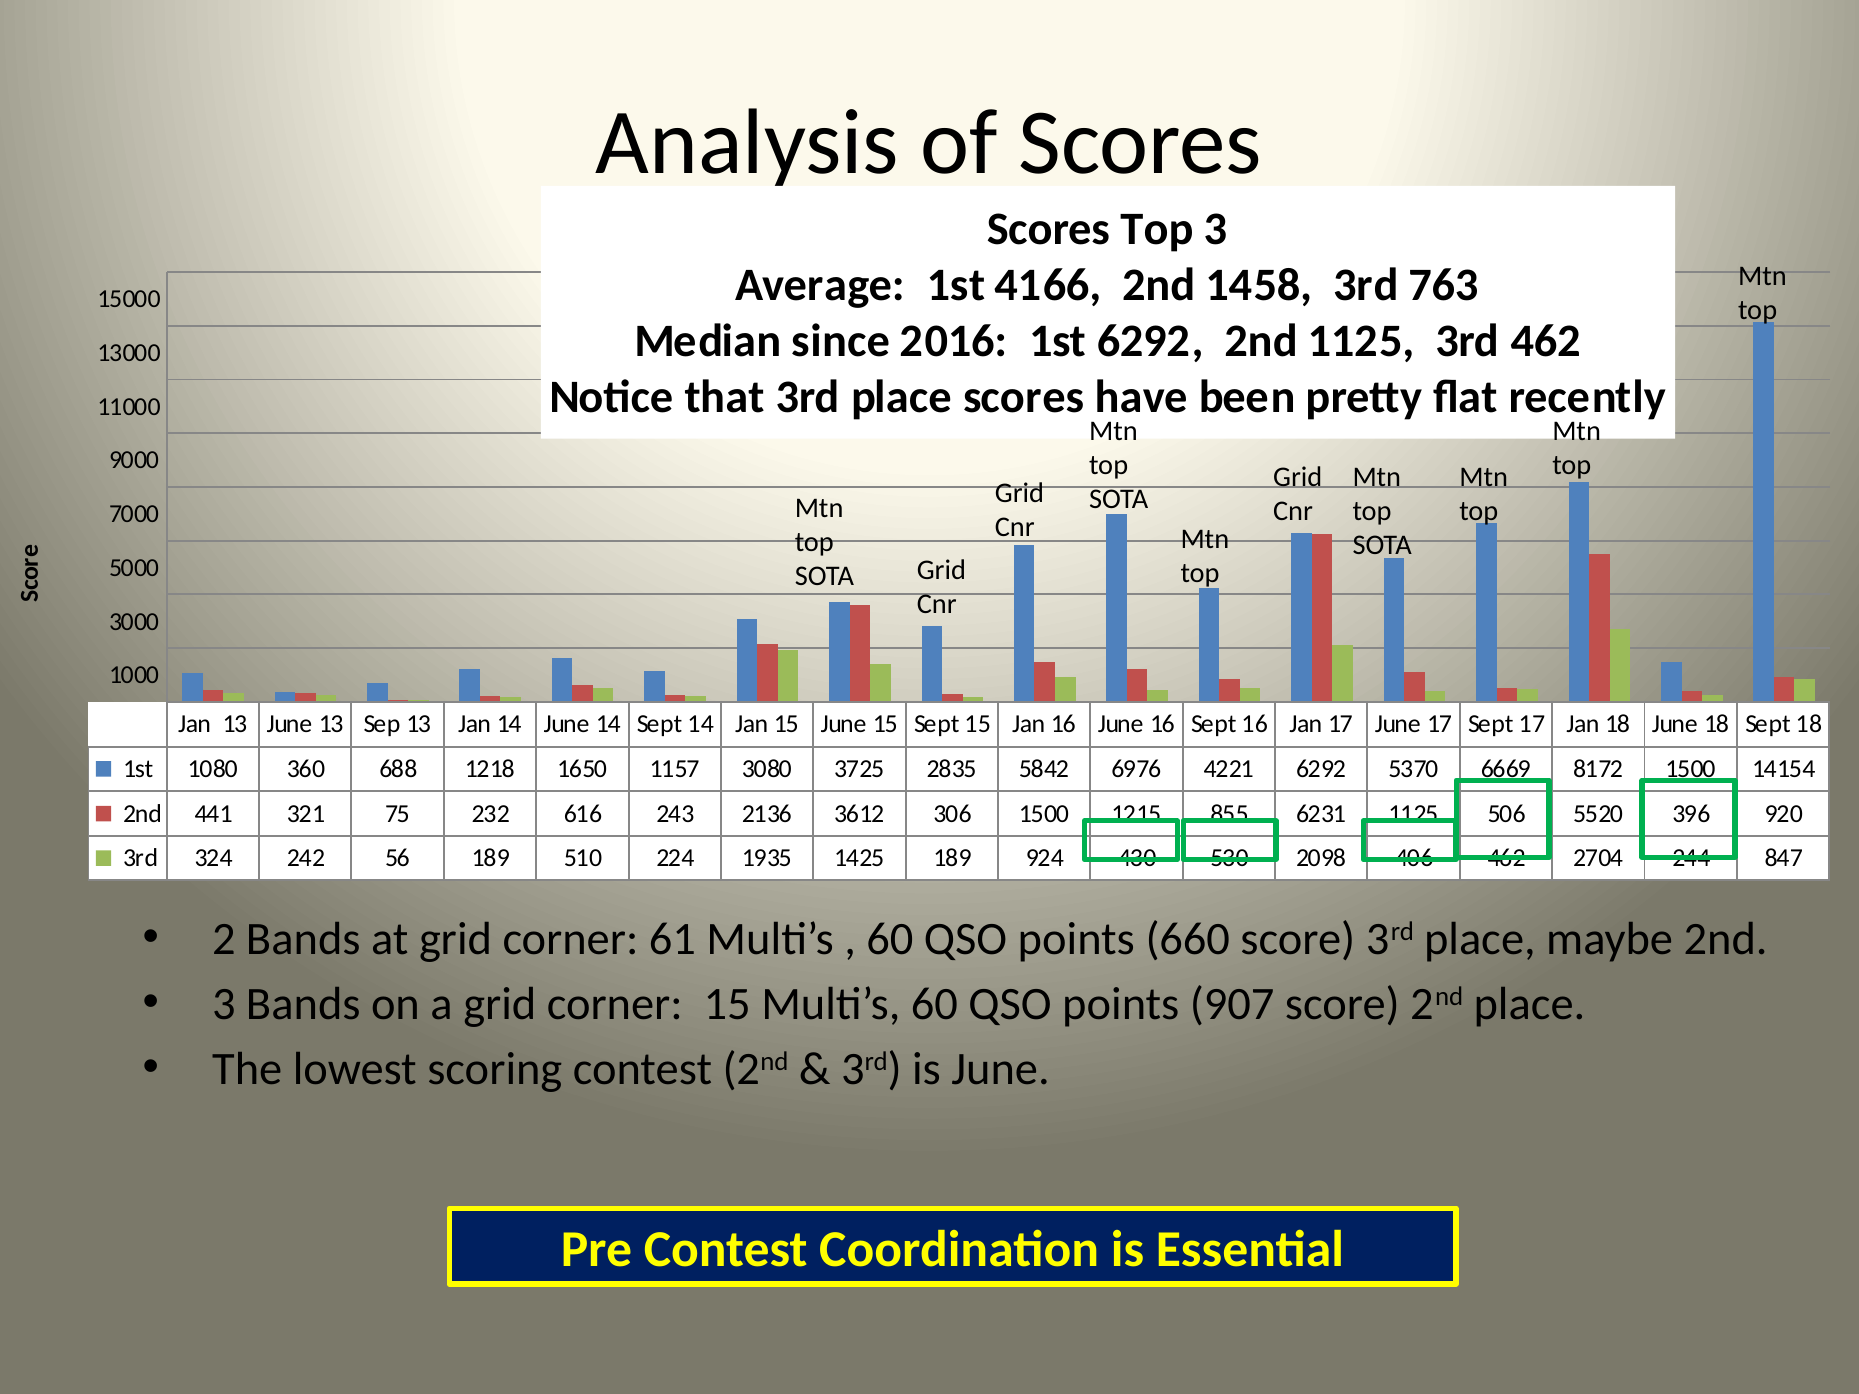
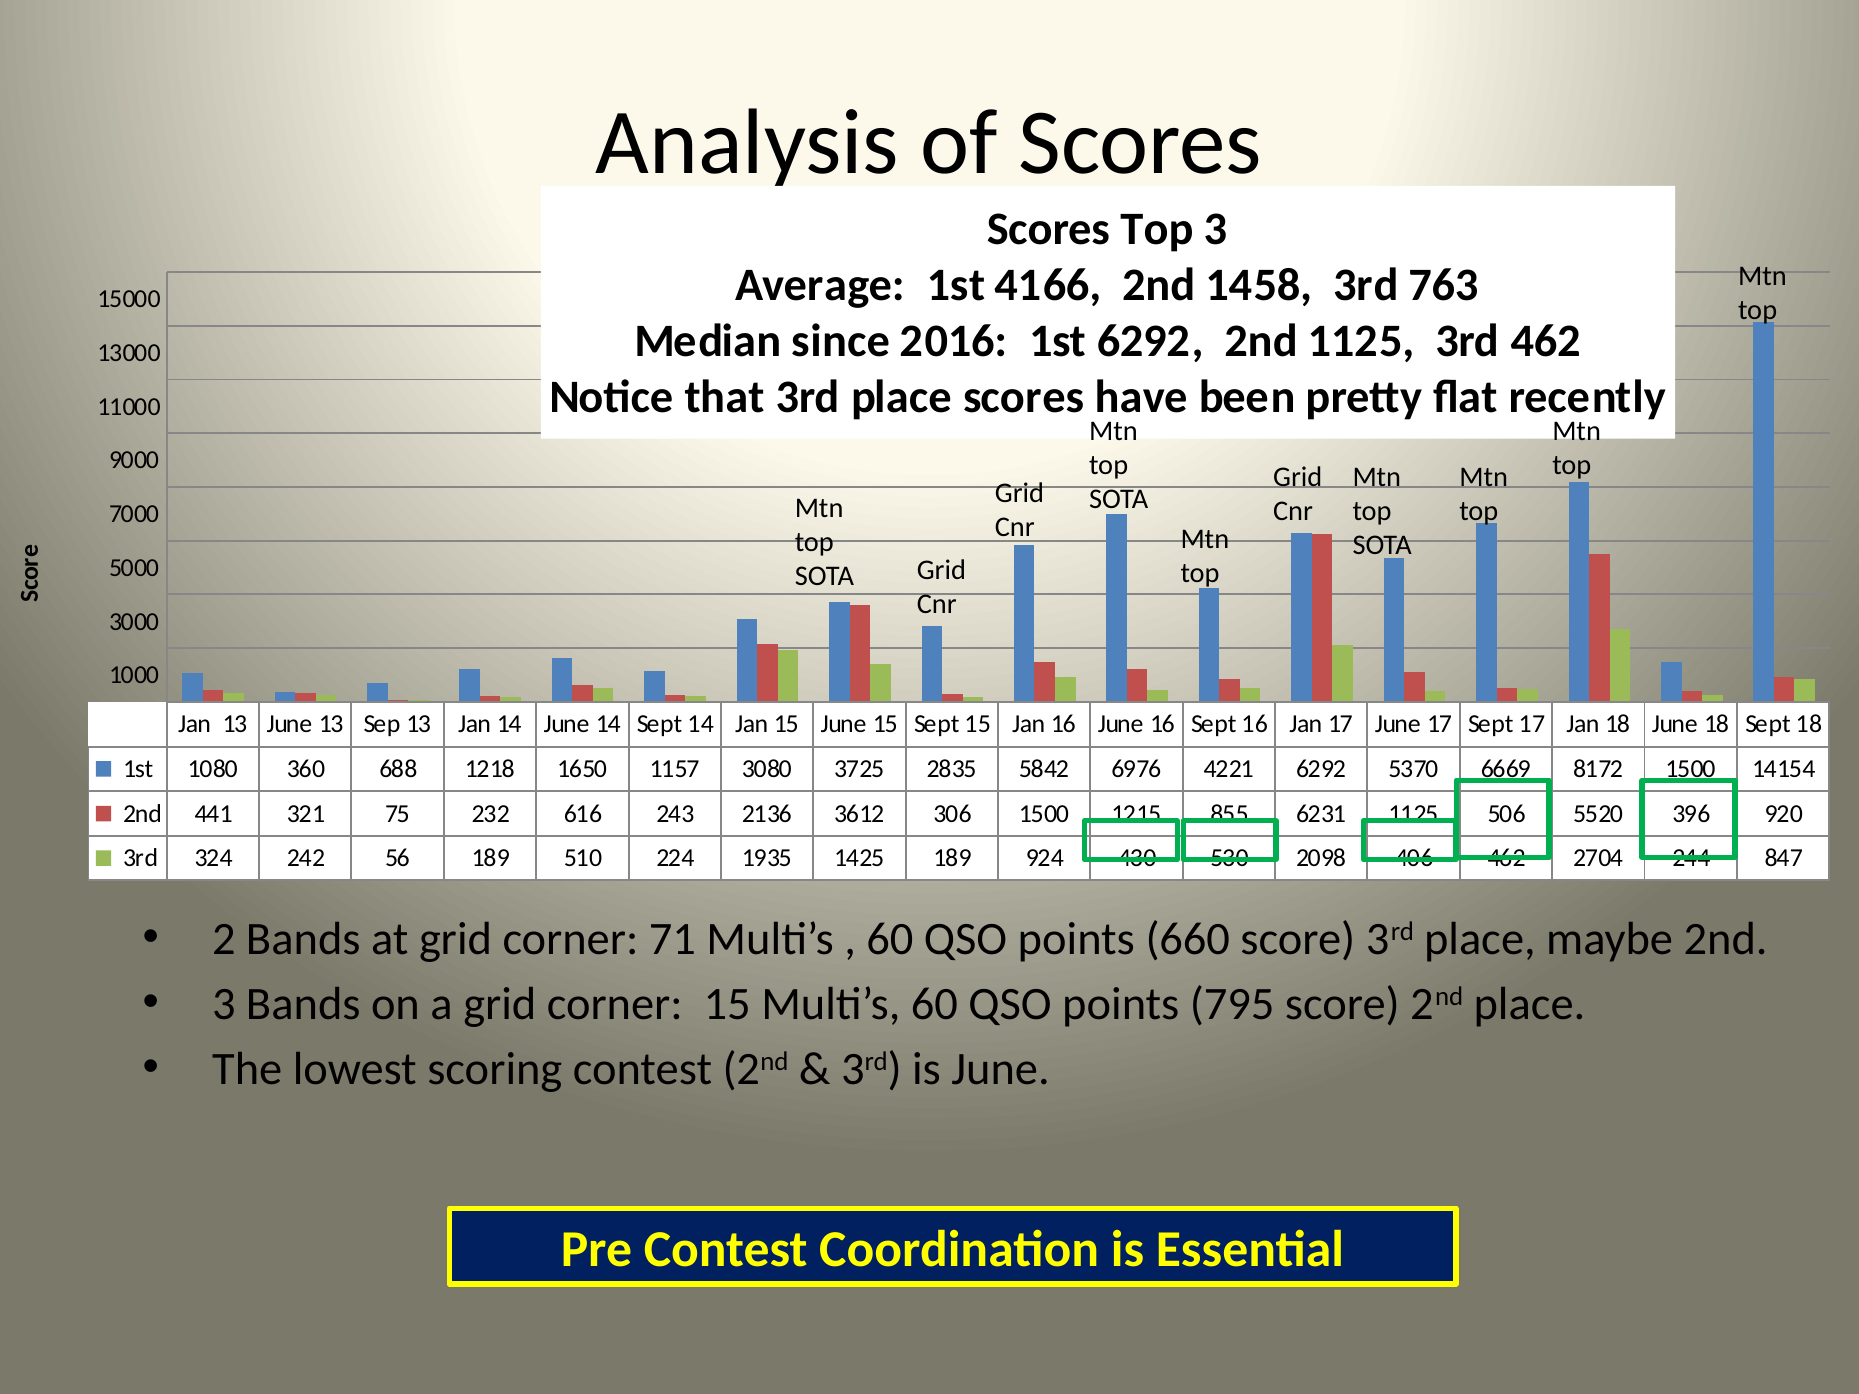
61: 61 -> 71
907: 907 -> 795
